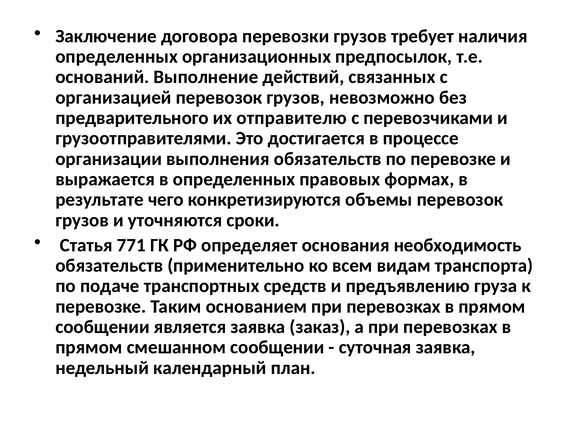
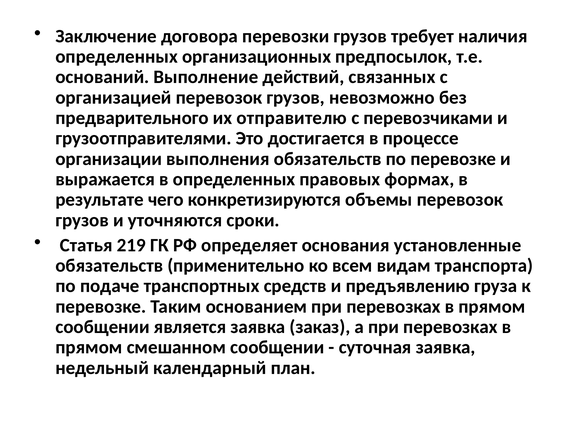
771: 771 -> 219
необходимость: необходимость -> установленные
